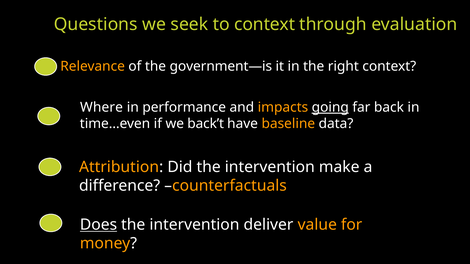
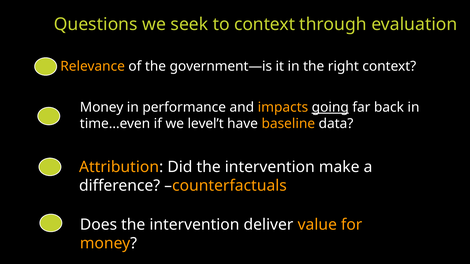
Where at (101, 107): Where -> Money
back’t: back’t -> level’t
Does underline: present -> none
